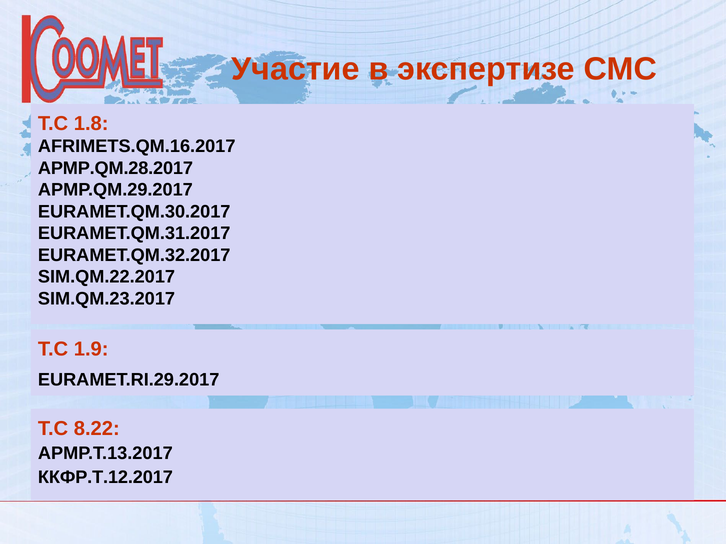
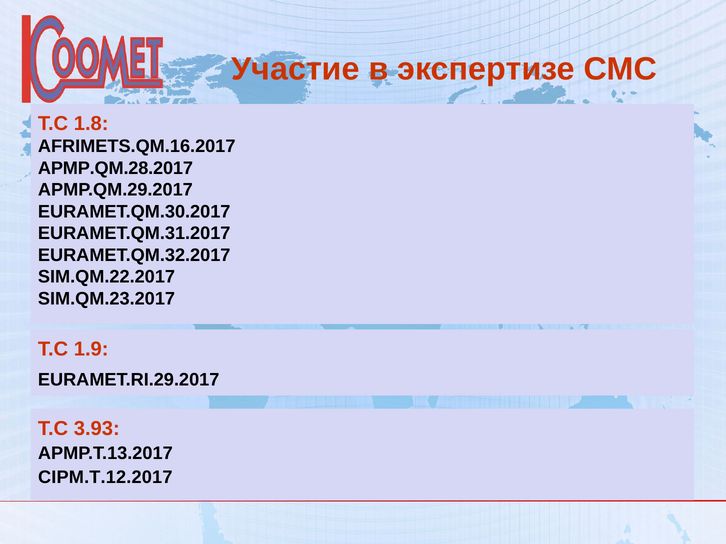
8.22: 8.22 -> 3.93
ККФР.T.12.2017: ККФР.T.12.2017 -> CIPM.T.12.2017
